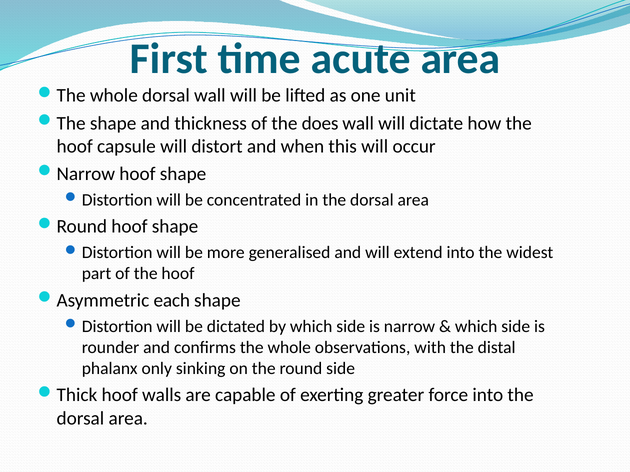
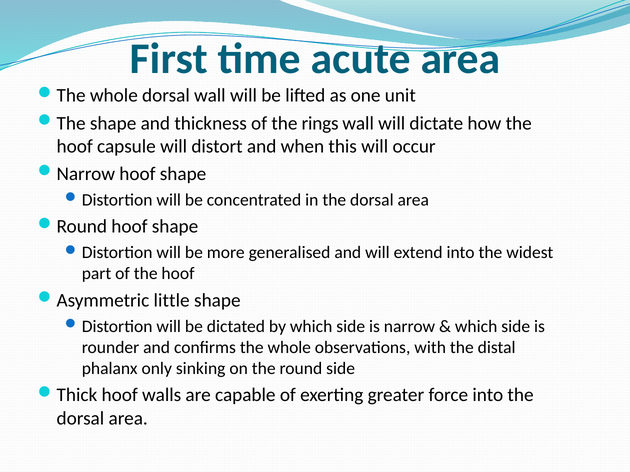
does: does -> rings
each: each -> little
